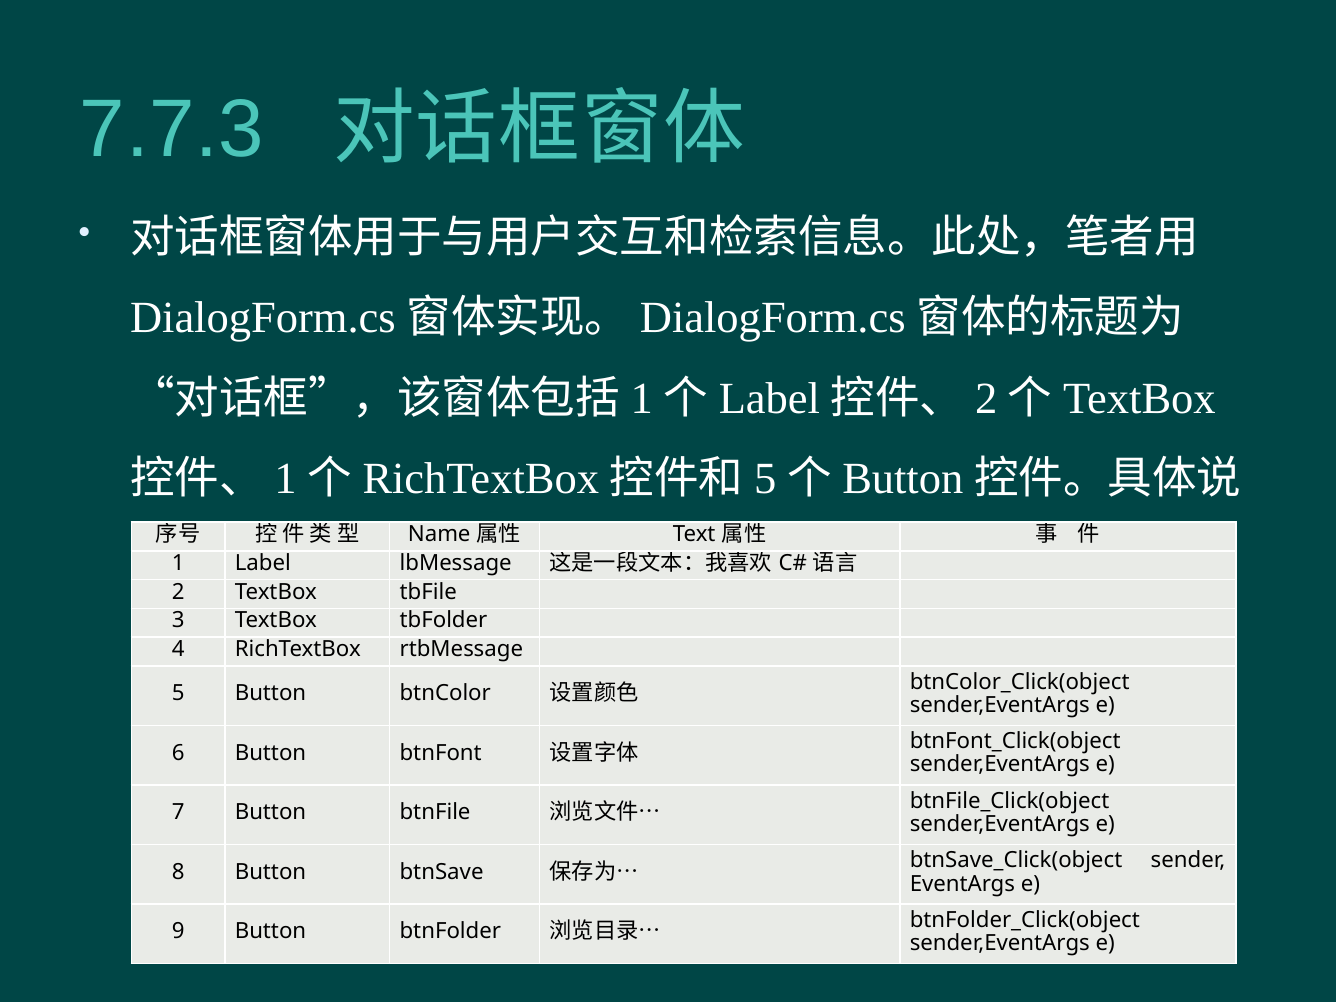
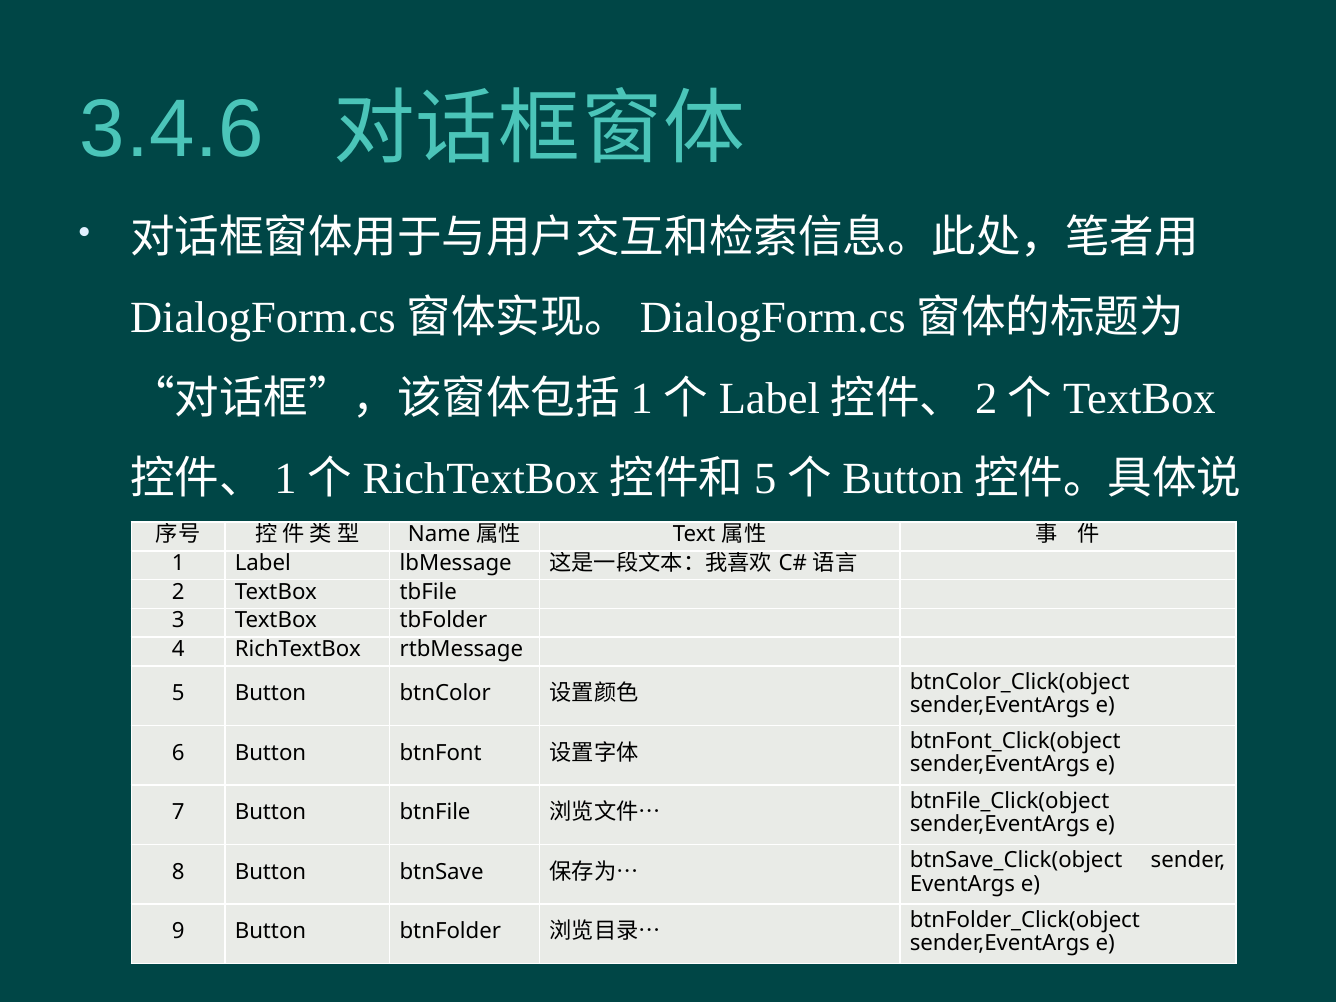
7.7.3: 7.7.3 -> 3.4.6
